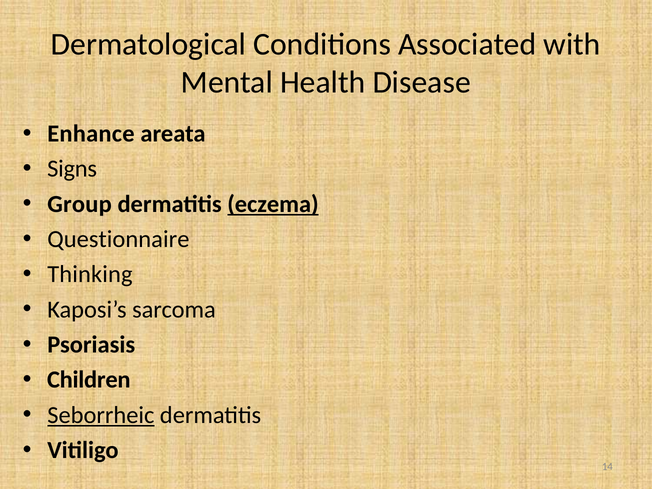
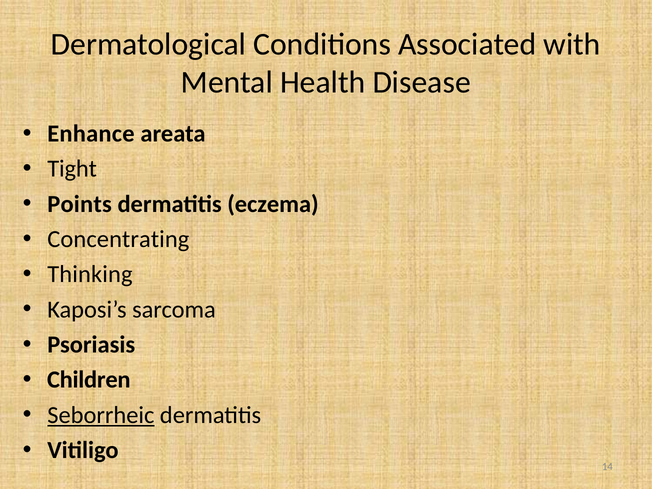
Signs: Signs -> Tight
Group: Group -> Points
eczema underline: present -> none
Questionnaire: Questionnaire -> Concentrating
